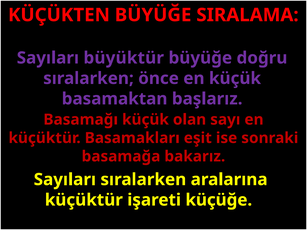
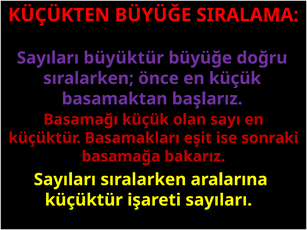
işareti küçüğe: küçüğe -> sayıları
